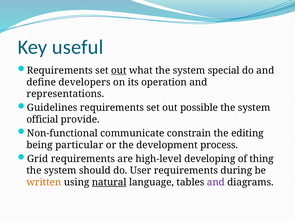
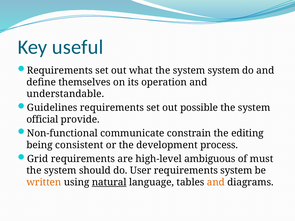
out at (119, 70) underline: present -> none
system special: special -> system
developers: developers -> themselves
representations: representations -> understandable
particular: particular -> consistent
developing: developing -> ambiguous
thing: thing -> must
requirements during: during -> system
and at (216, 183) colour: purple -> orange
